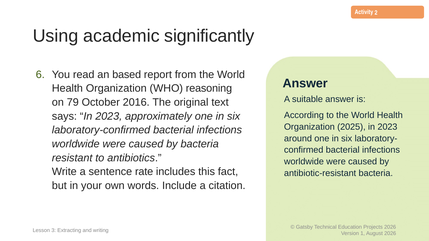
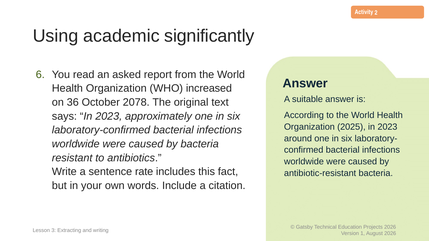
based: based -> asked
reasoning: reasoning -> increased
79: 79 -> 36
2016: 2016 -> 2078
